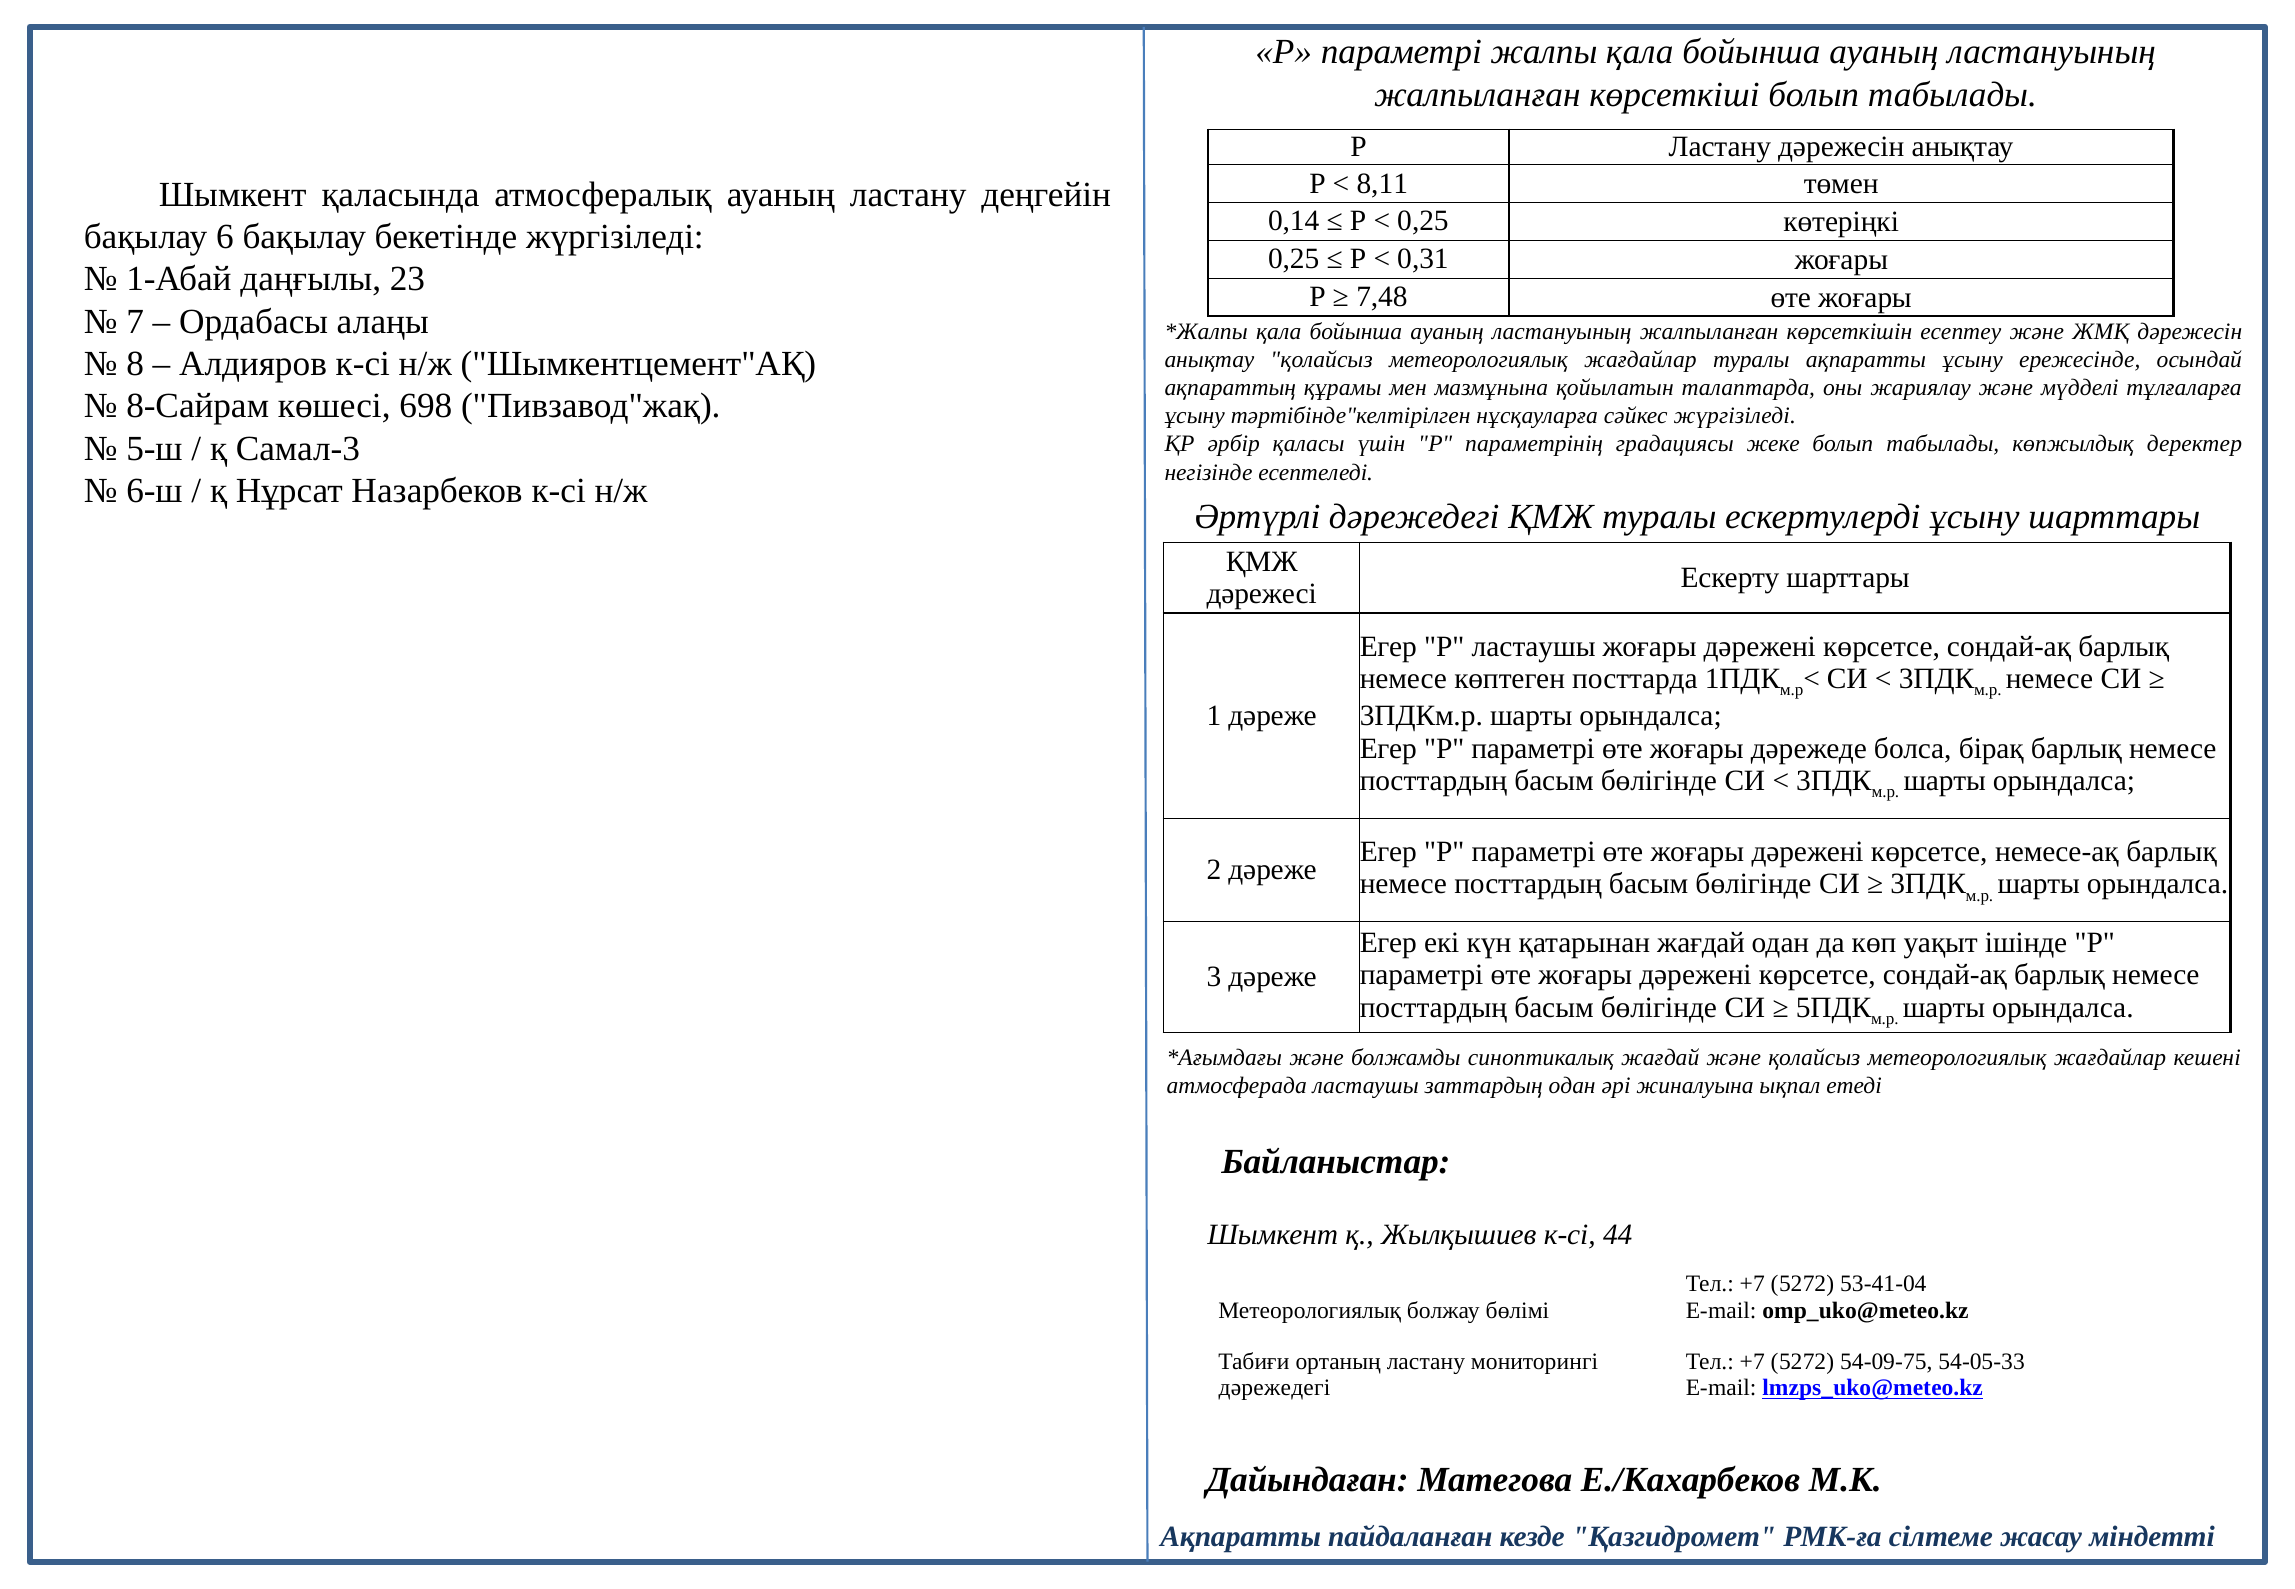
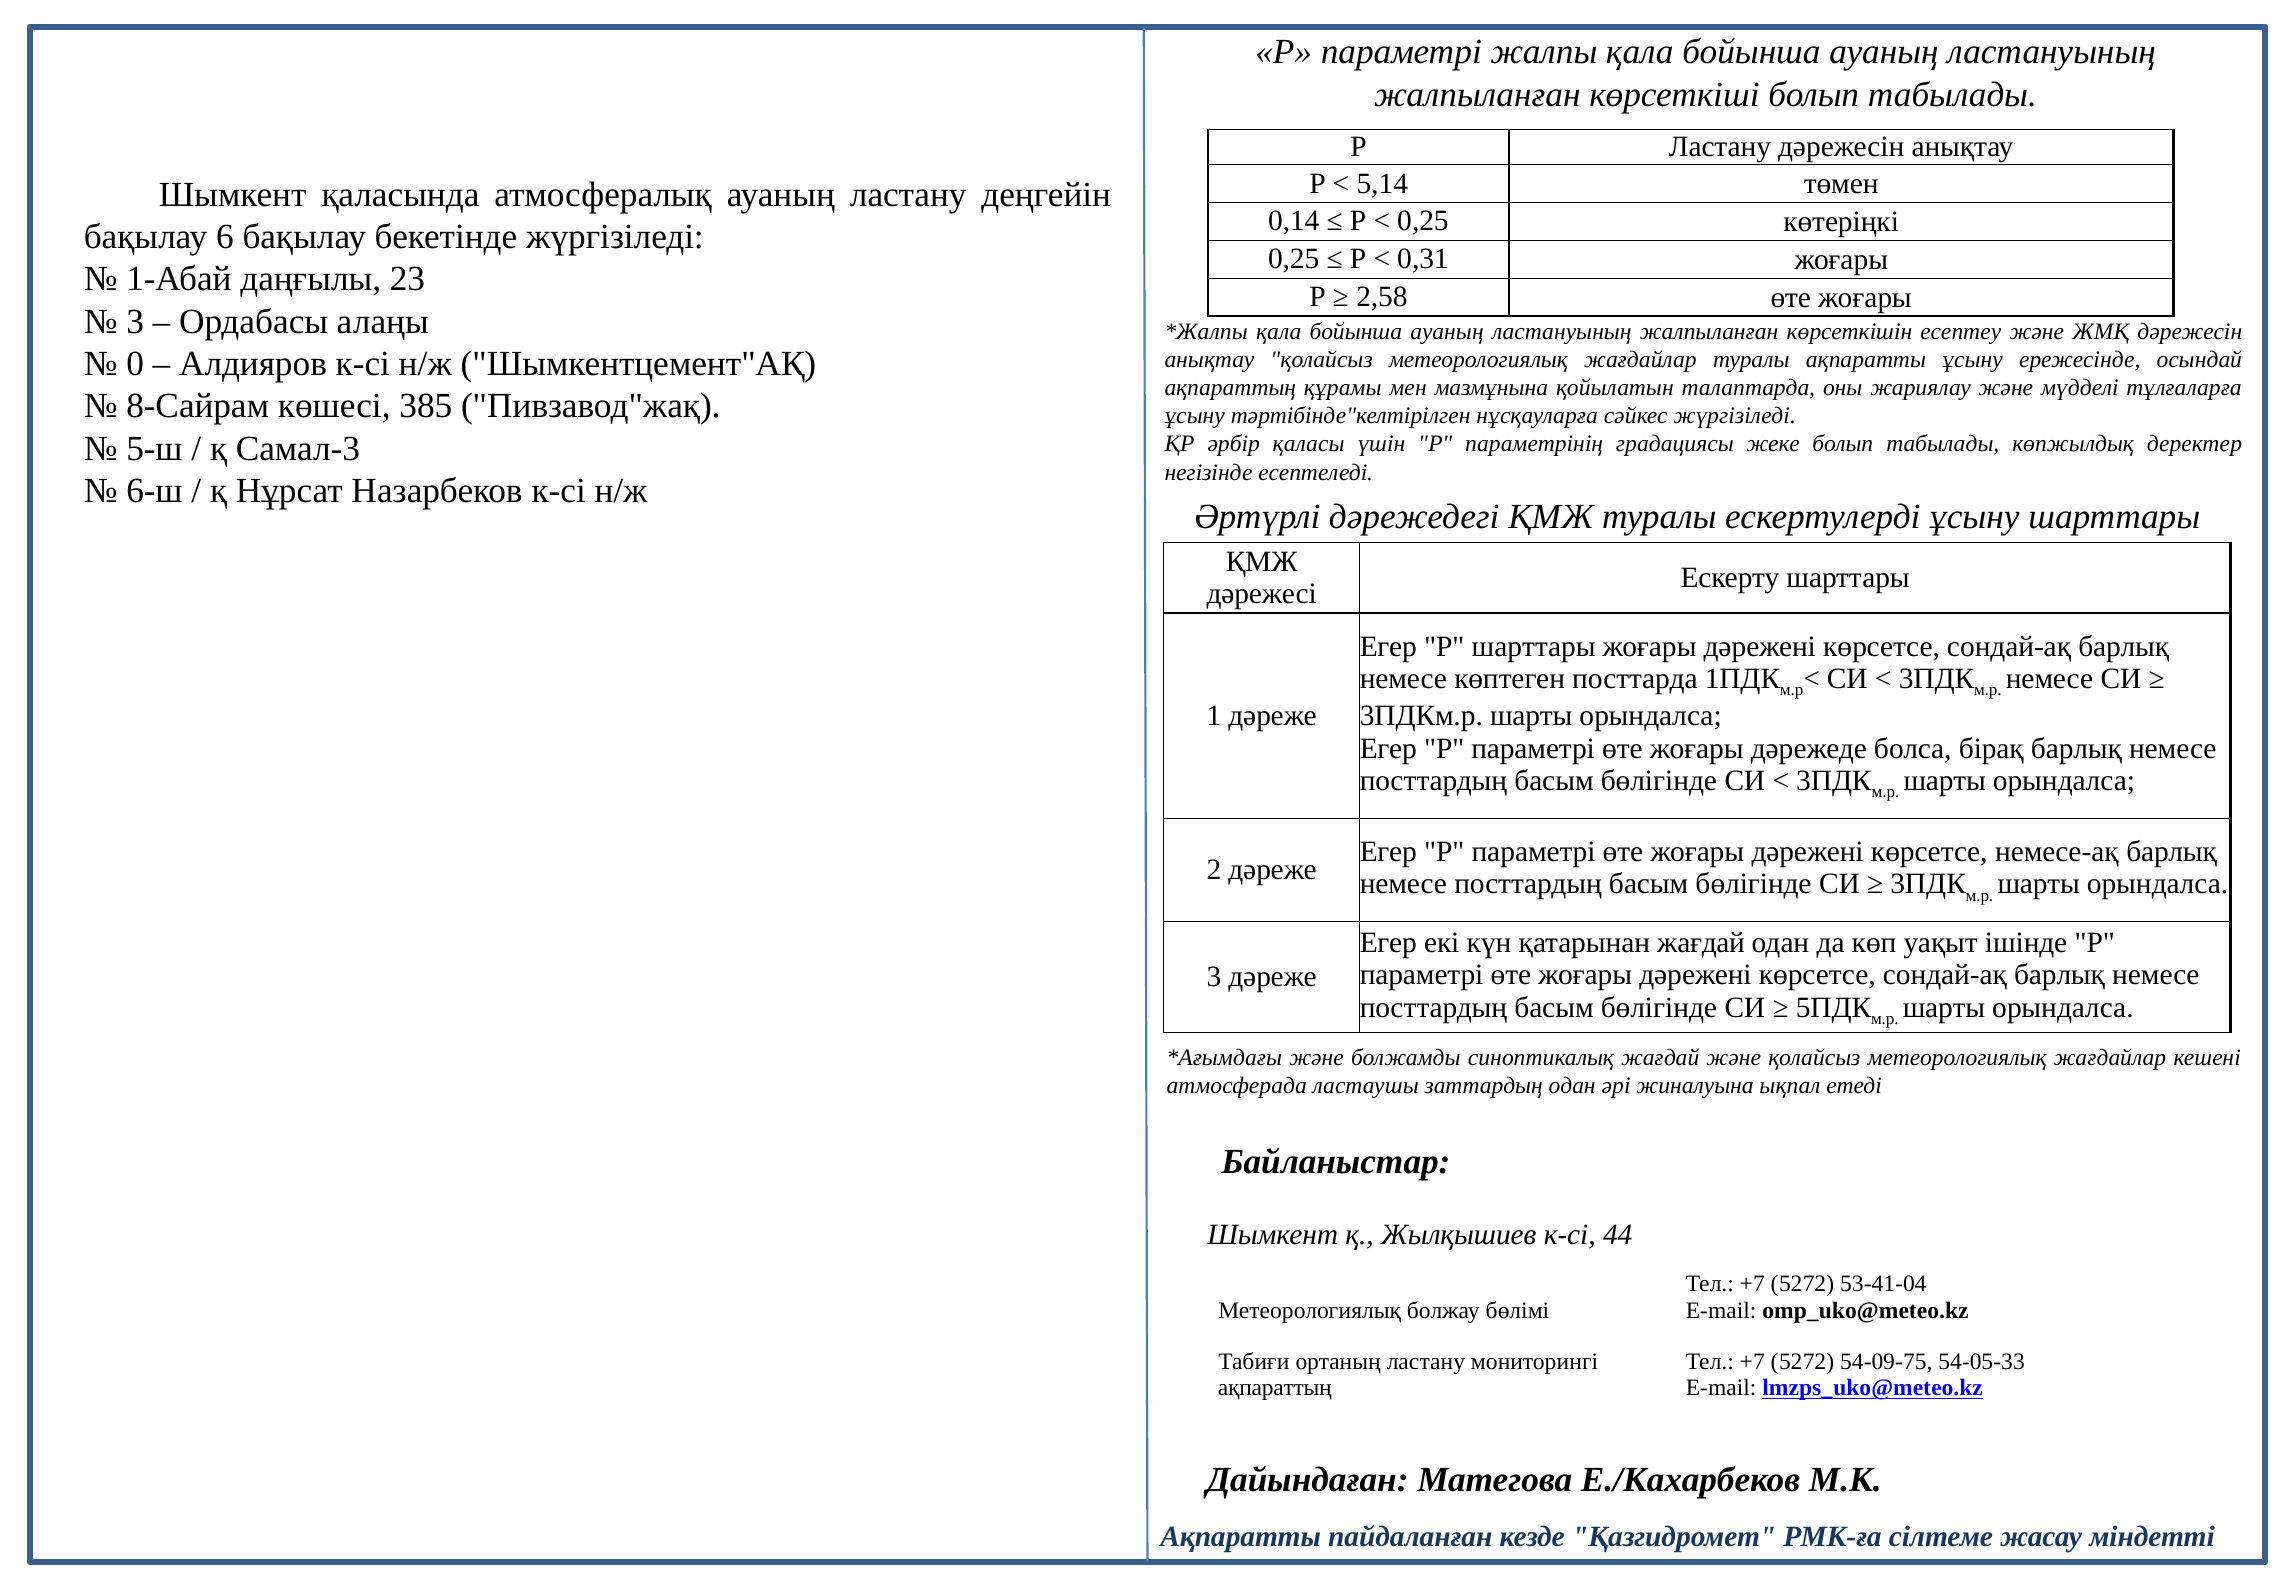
8,11: 8,11 -> 5,14
7,48: 7,48 -> 2,58
7 at (135, 322): 7 -> 3
8: 8 -> 0
698: 698 -> 385
Р ластаушы: ластаушы -> шарттары
дәрежедегі at (1275, 1388): дәрежедегі -> ақпараттың
